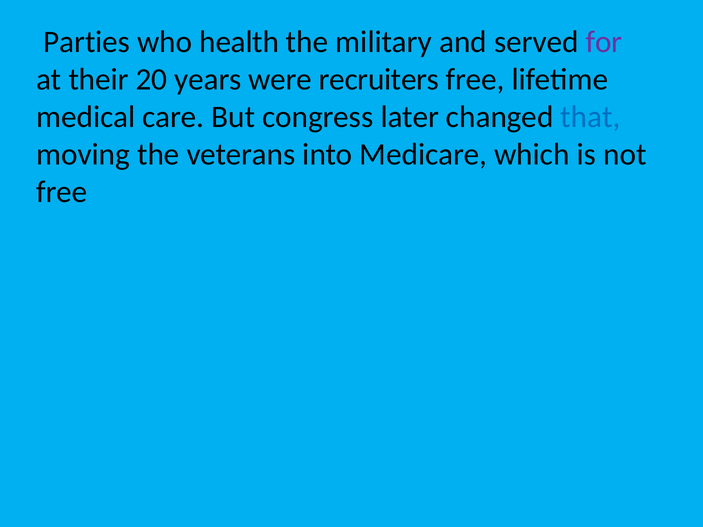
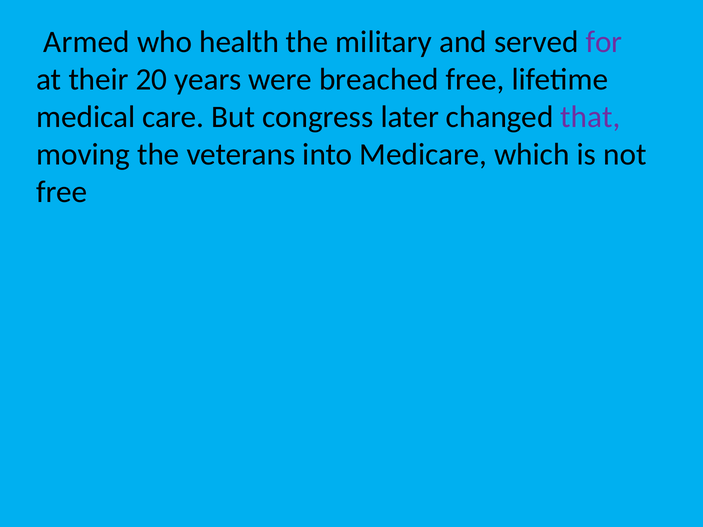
Parties: Parties -> Armed
recruiters: recruiters -> breached
that colour: blue -> purple
